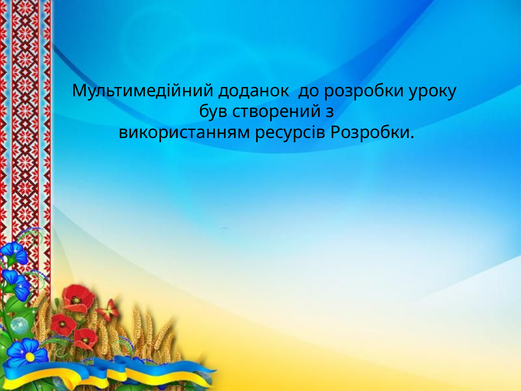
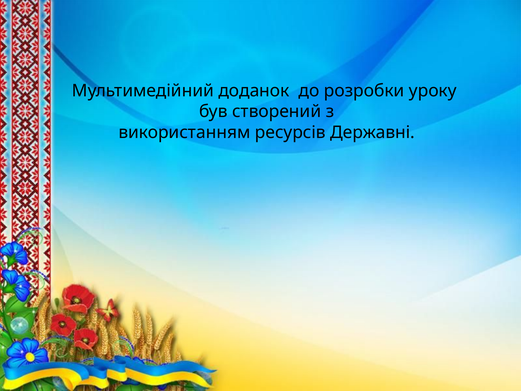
ресурсів Розробки: Розробки -> Державні
